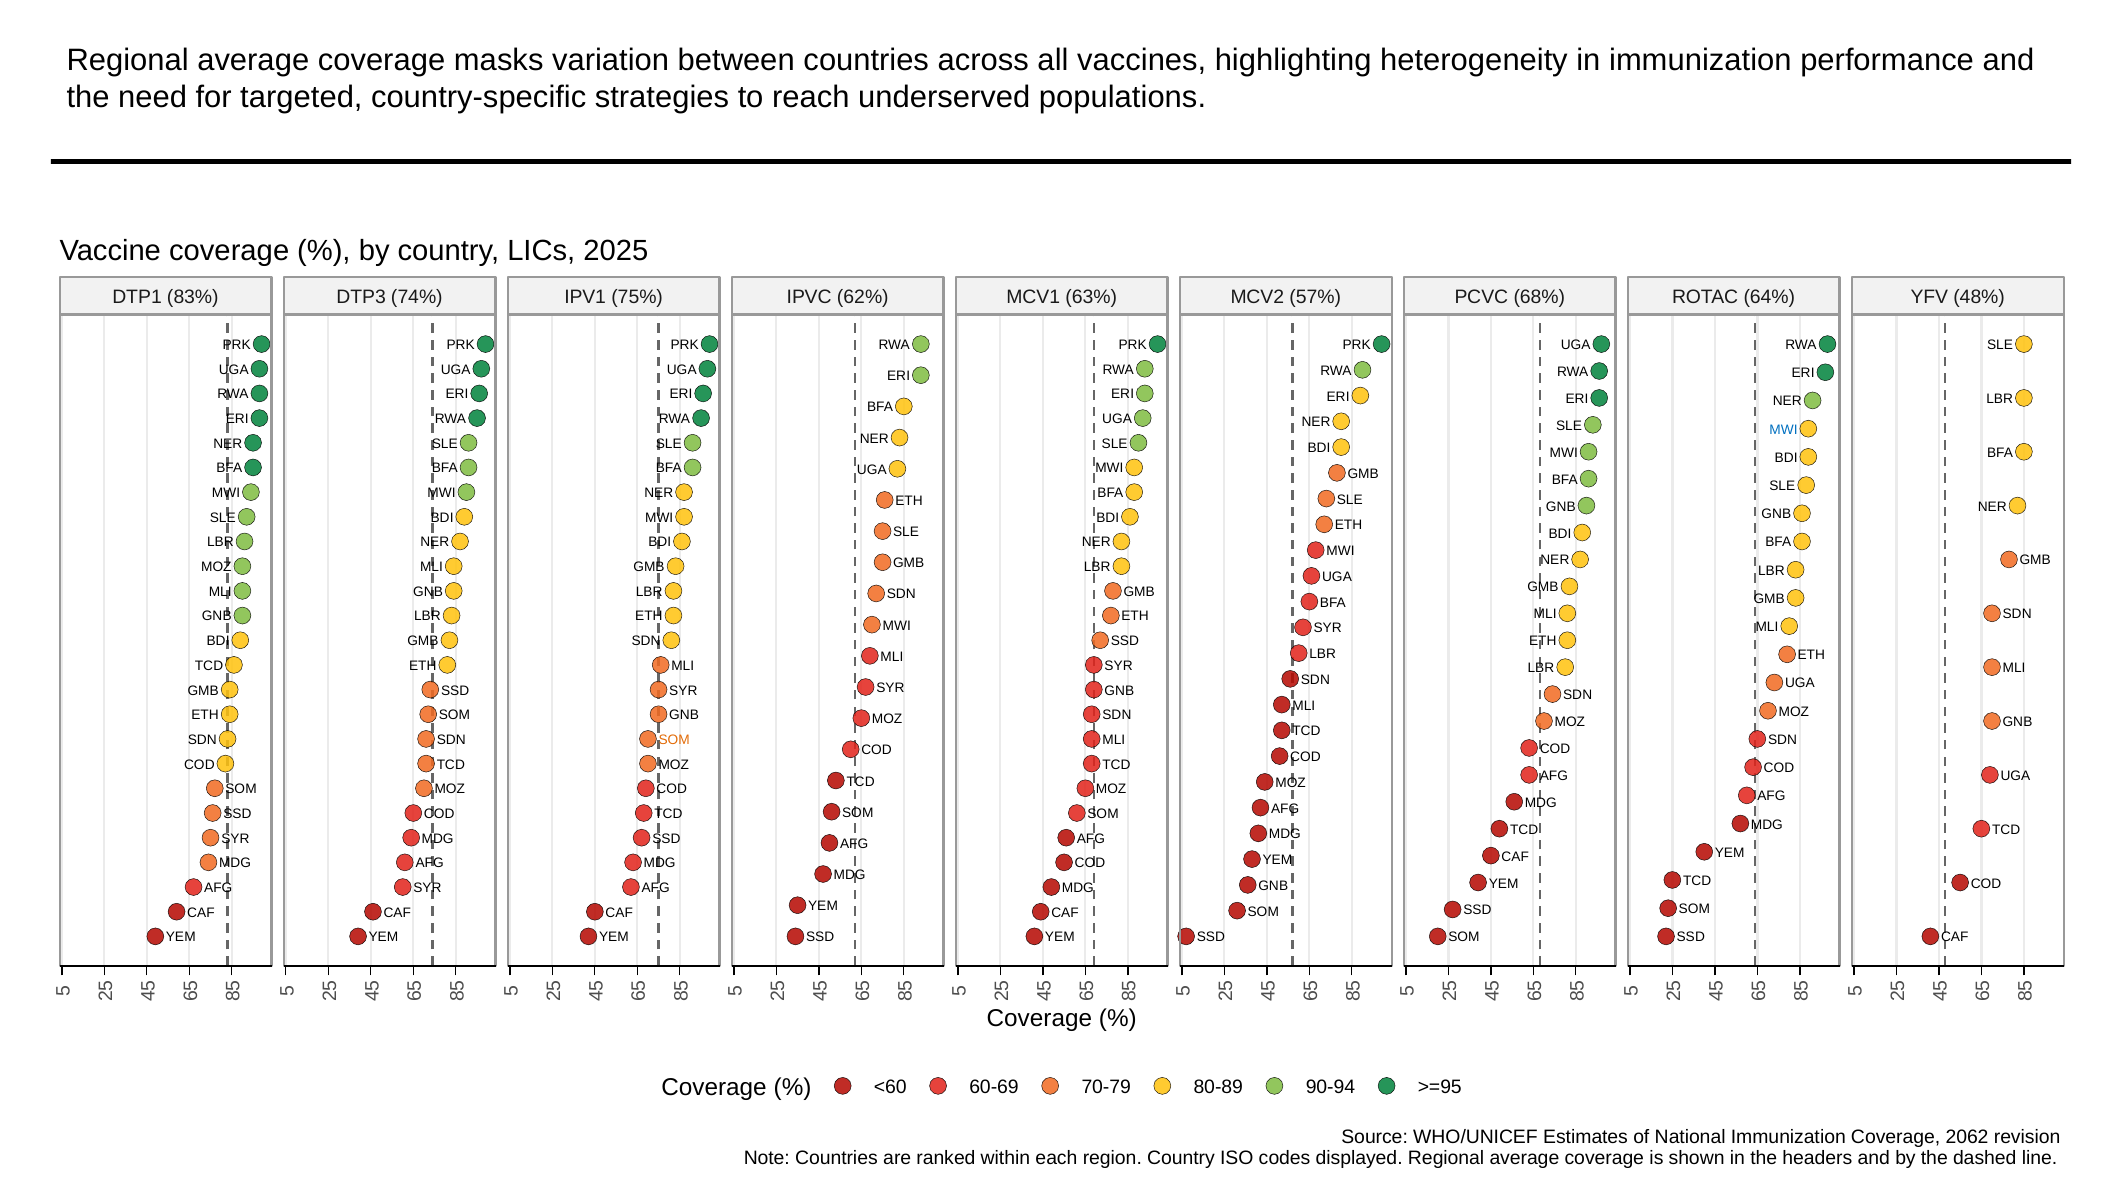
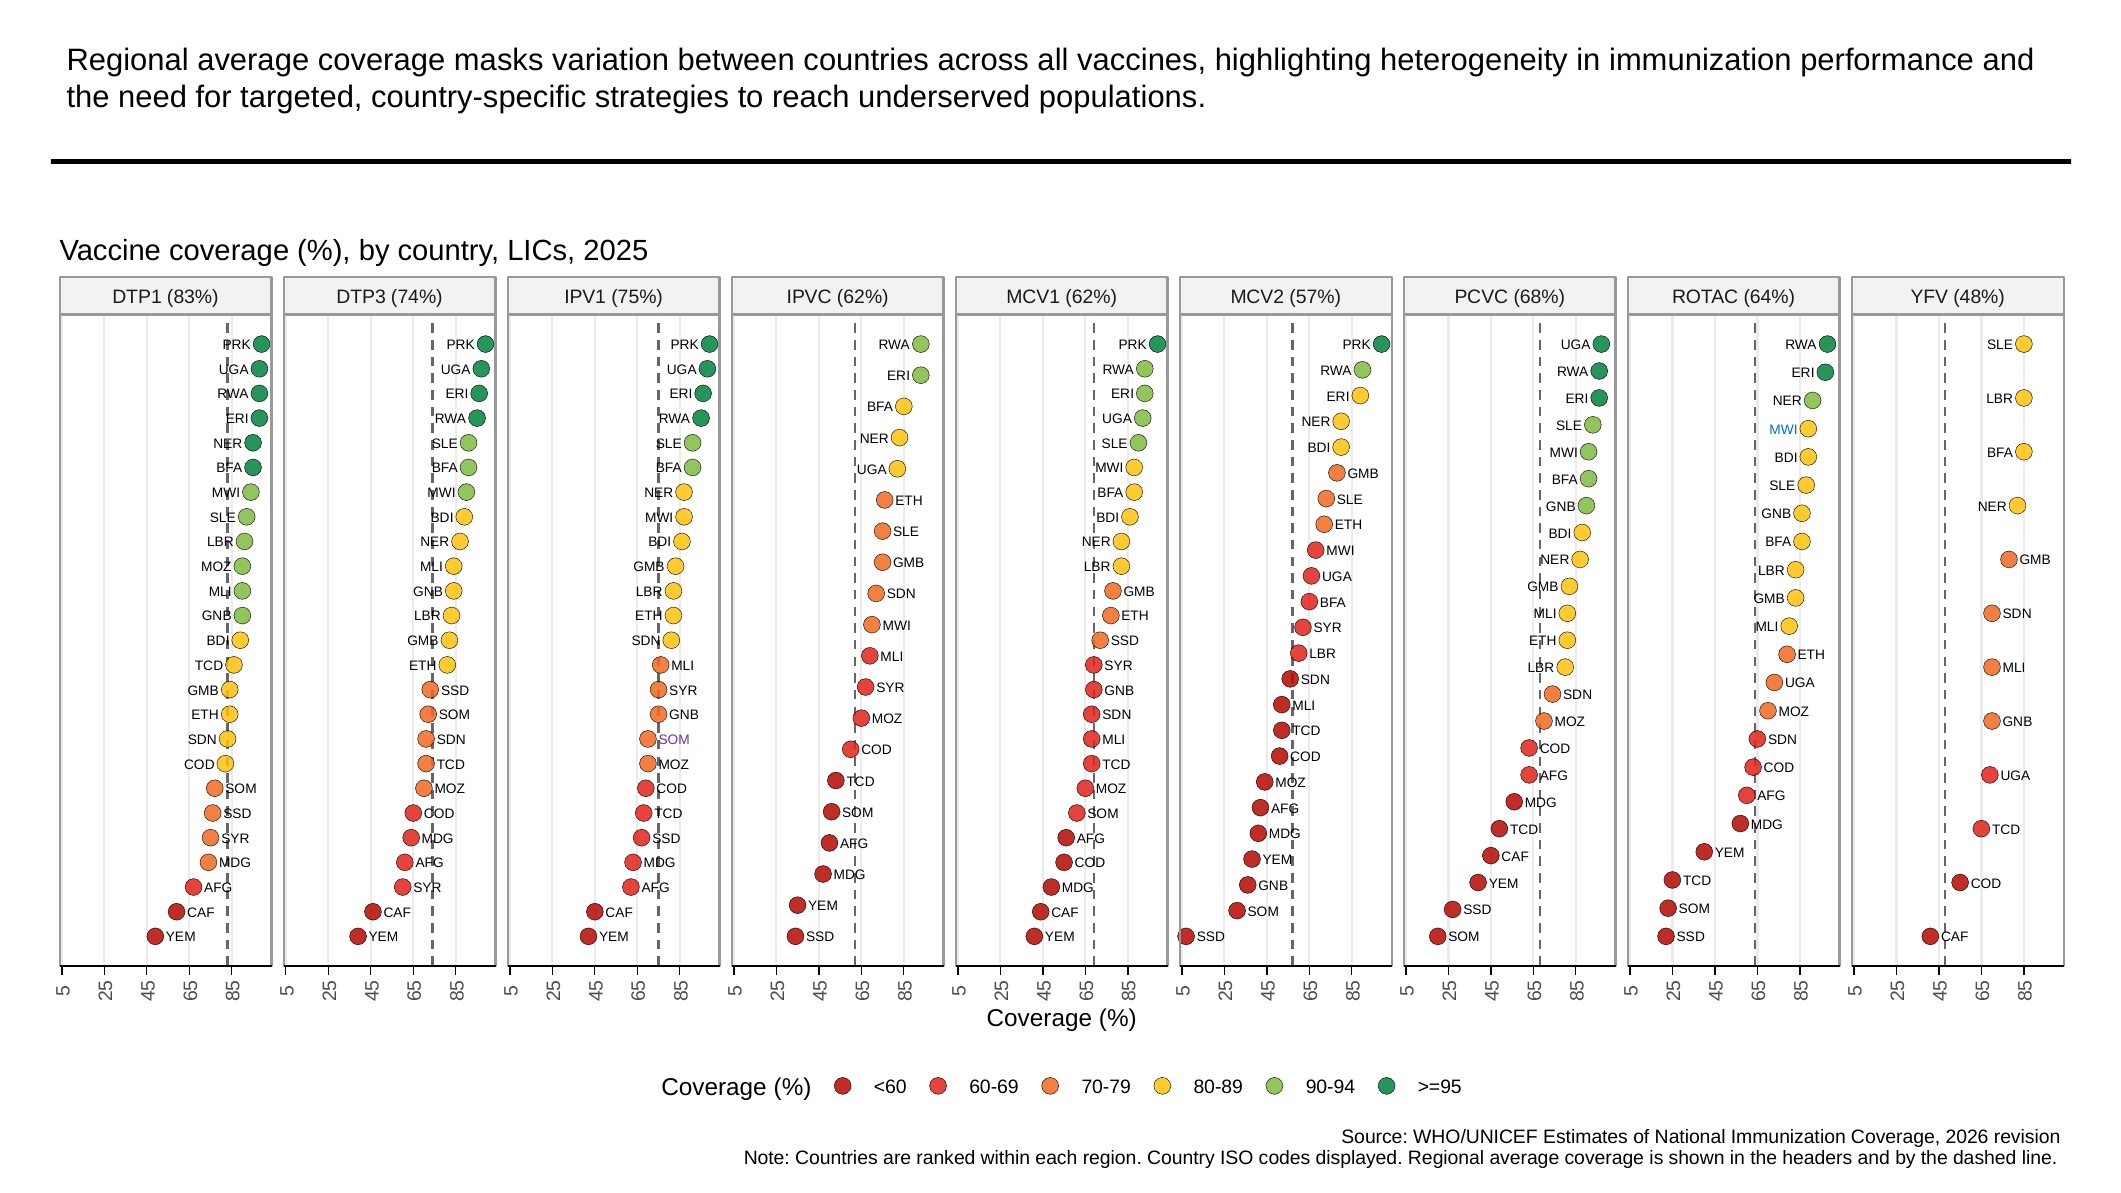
MCV1 63%: 63% -> 62%
SOM at (674, 740) colour: orange -> purple
2062: 2062 -> 2026
